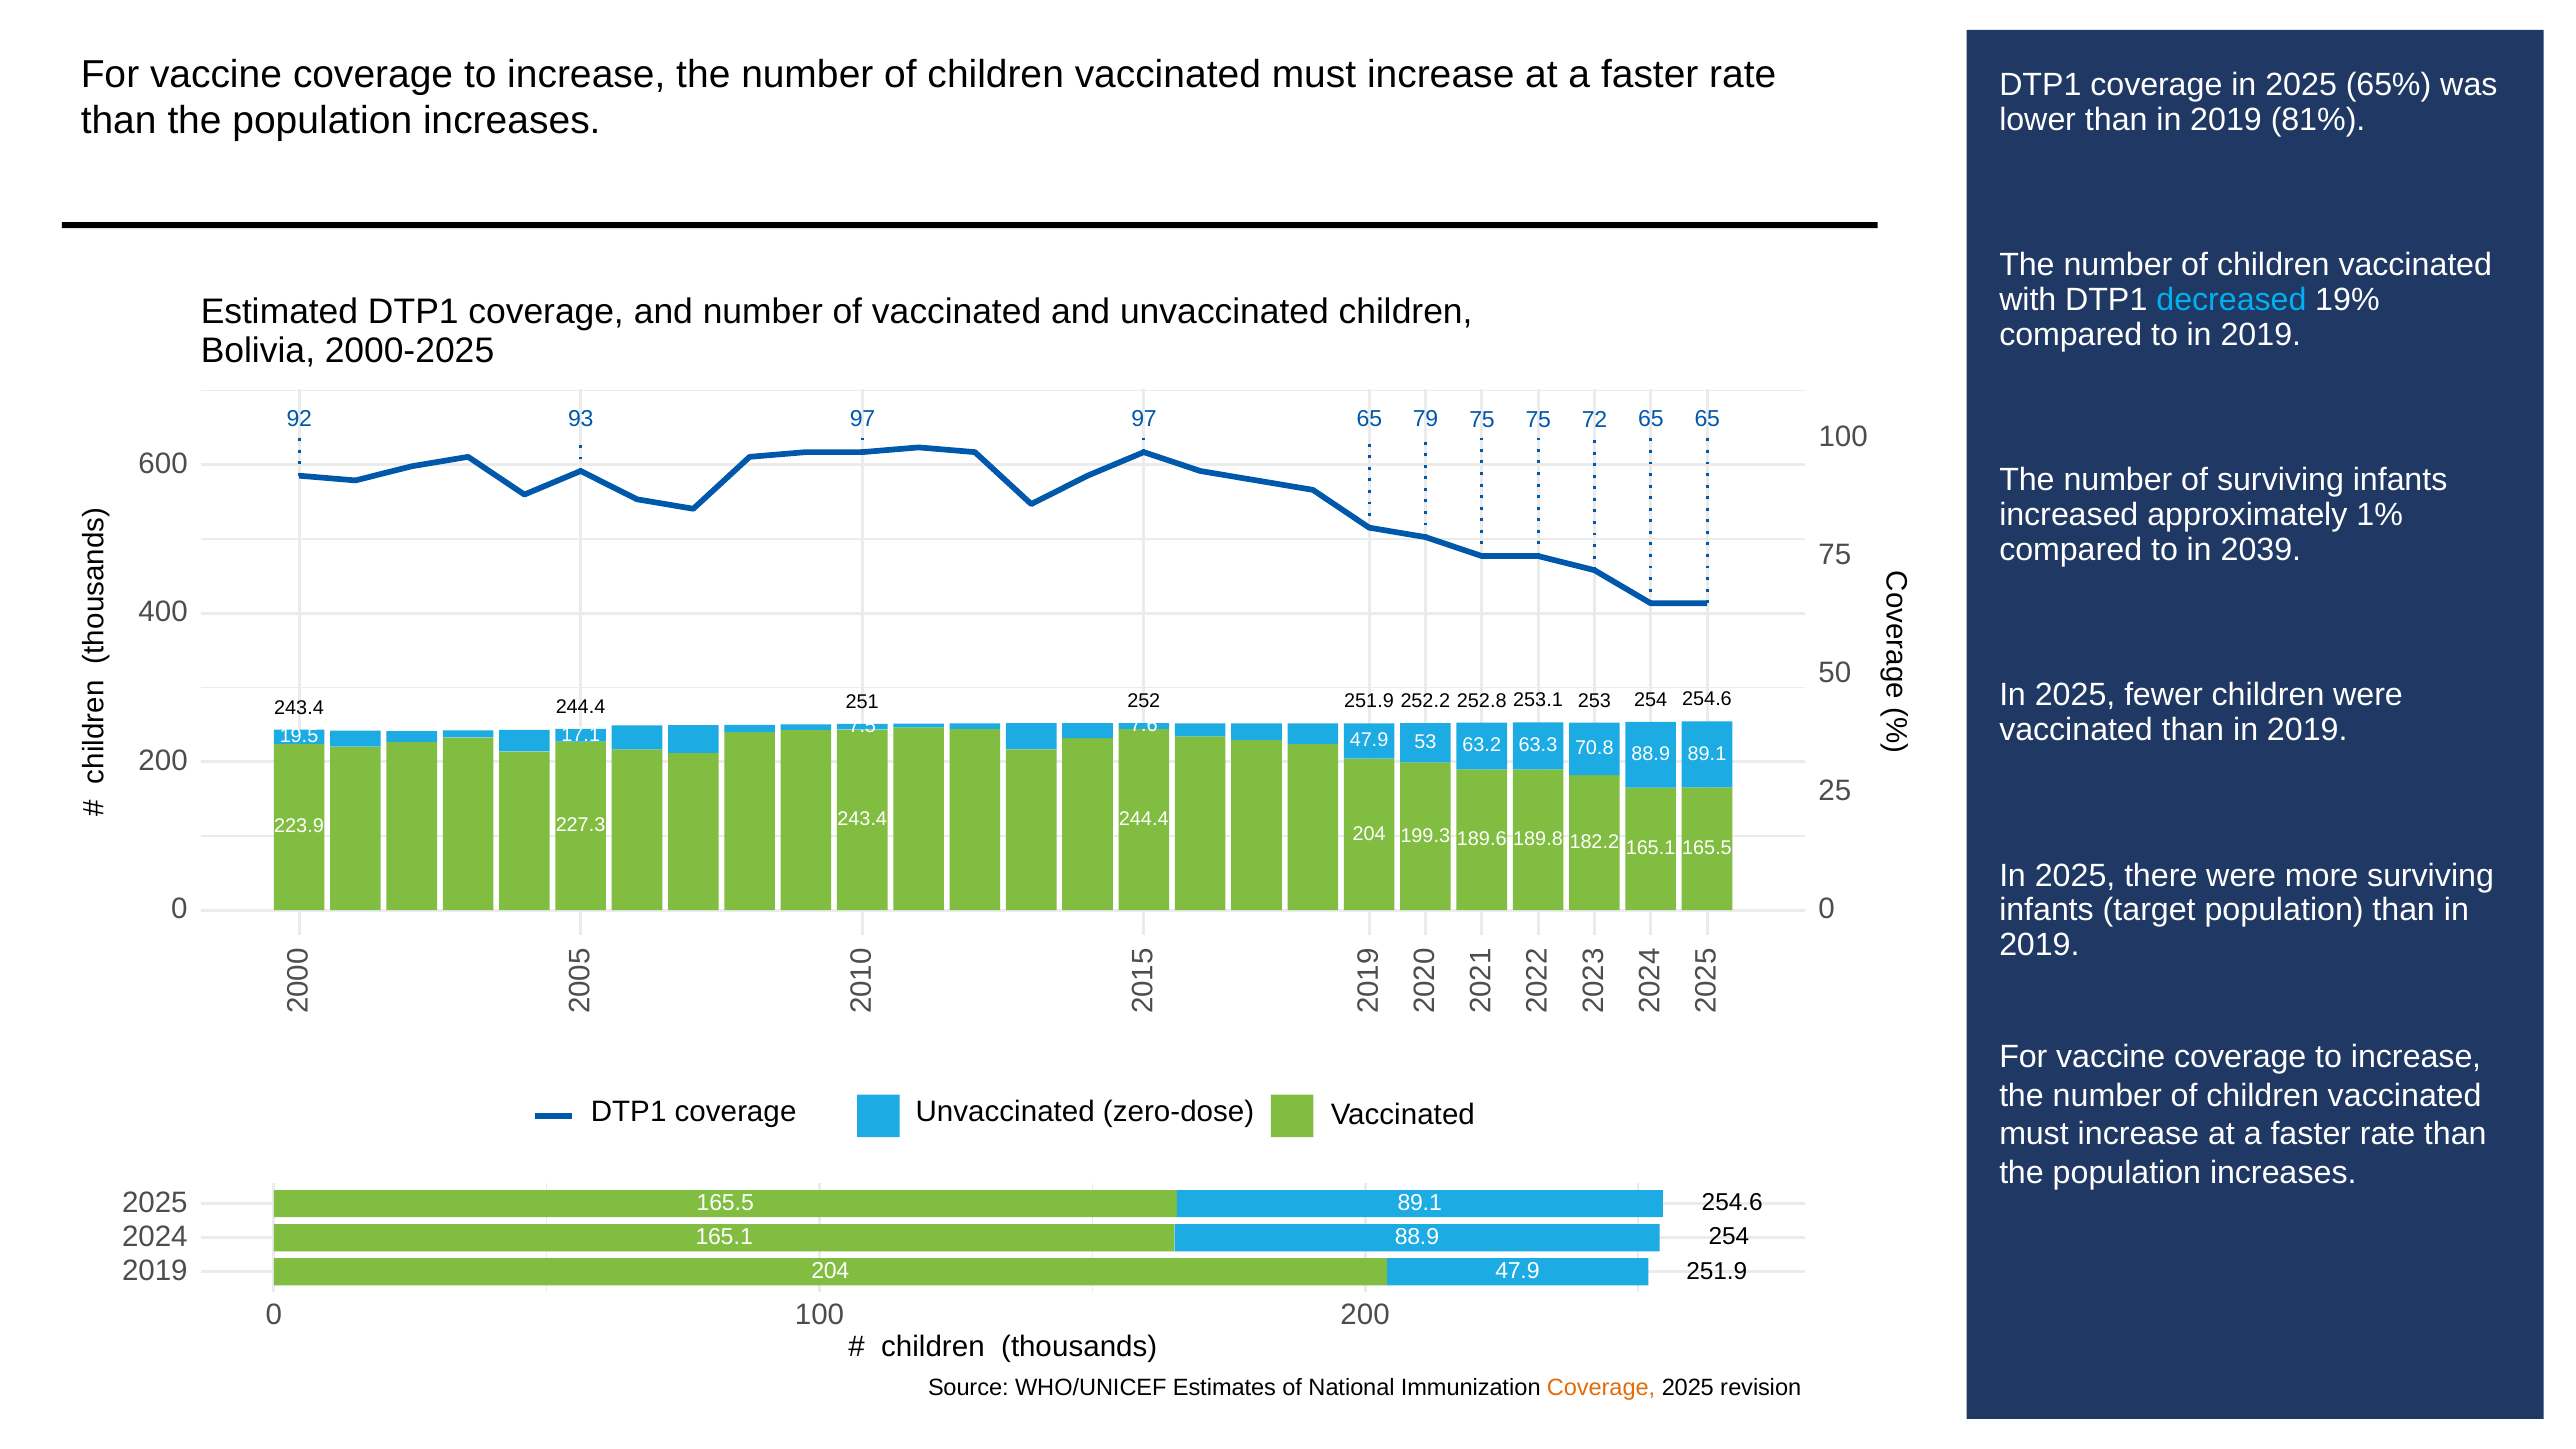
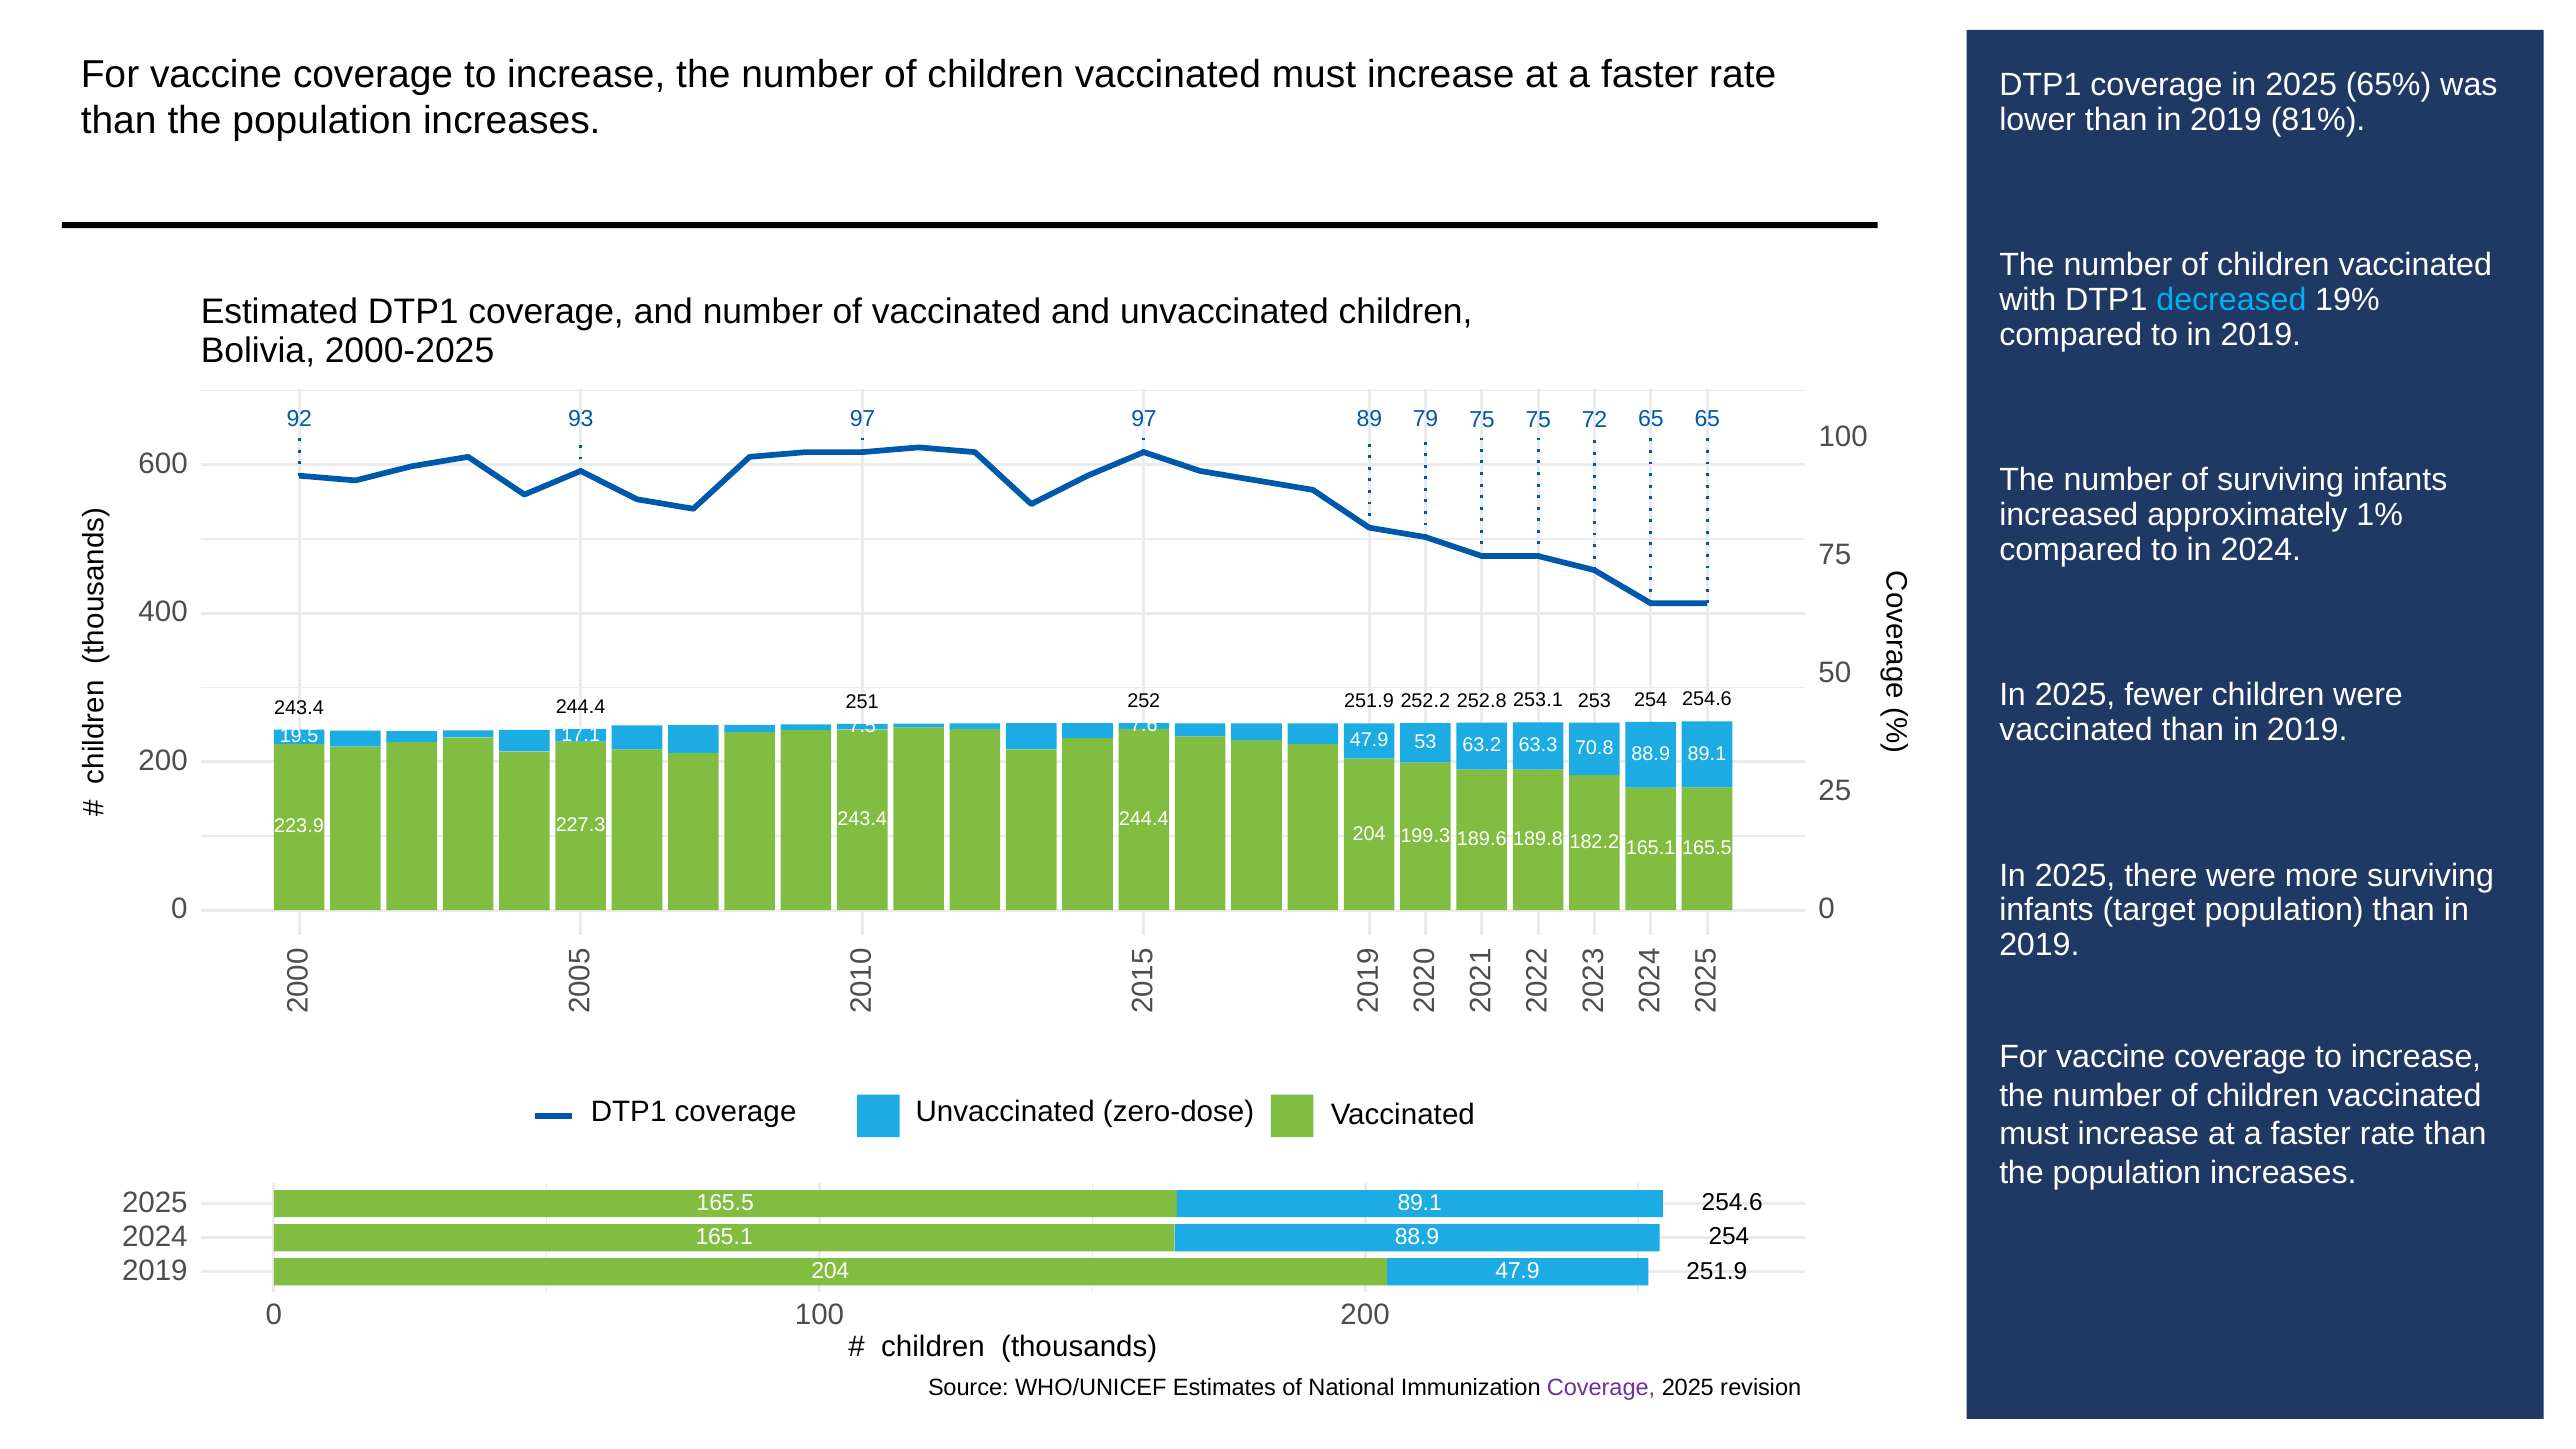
97 65: 65 -> 89
in 2039: 2039 -> 2024
Coverage at (1601, 1387) colour: orange -> purple
